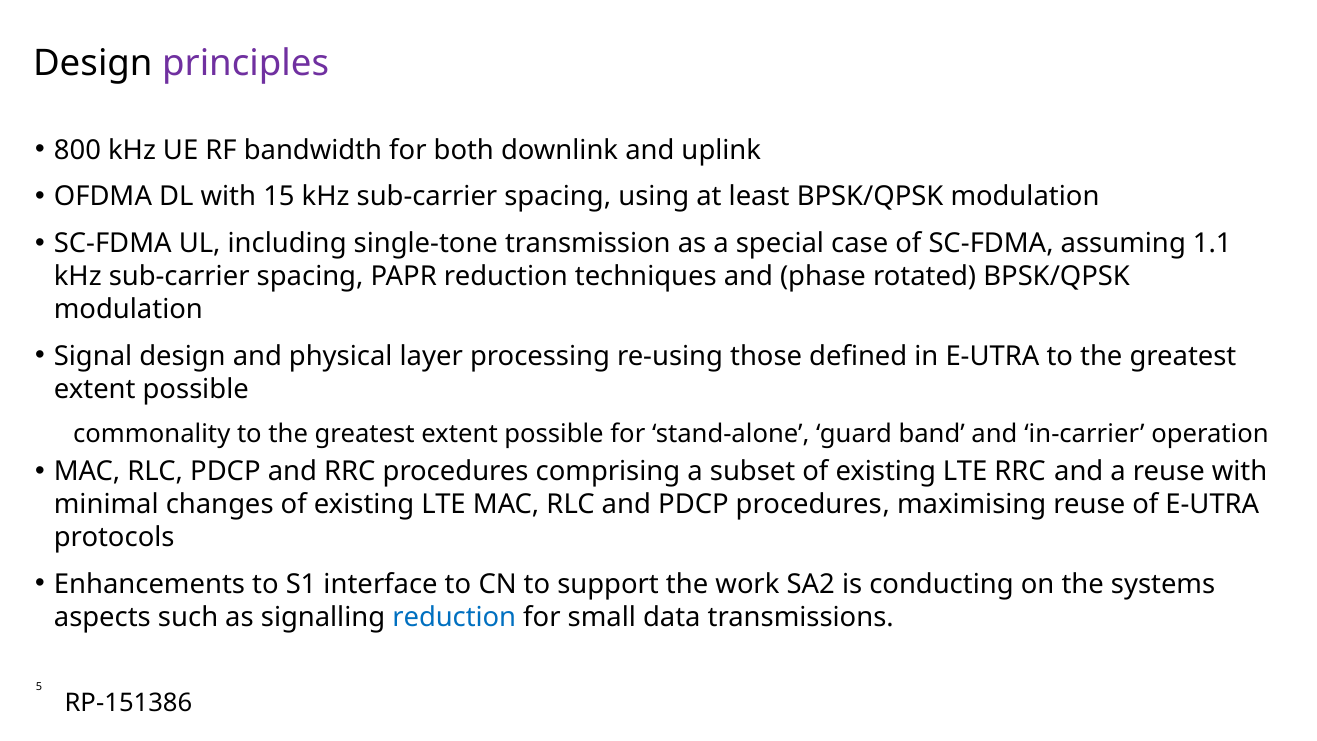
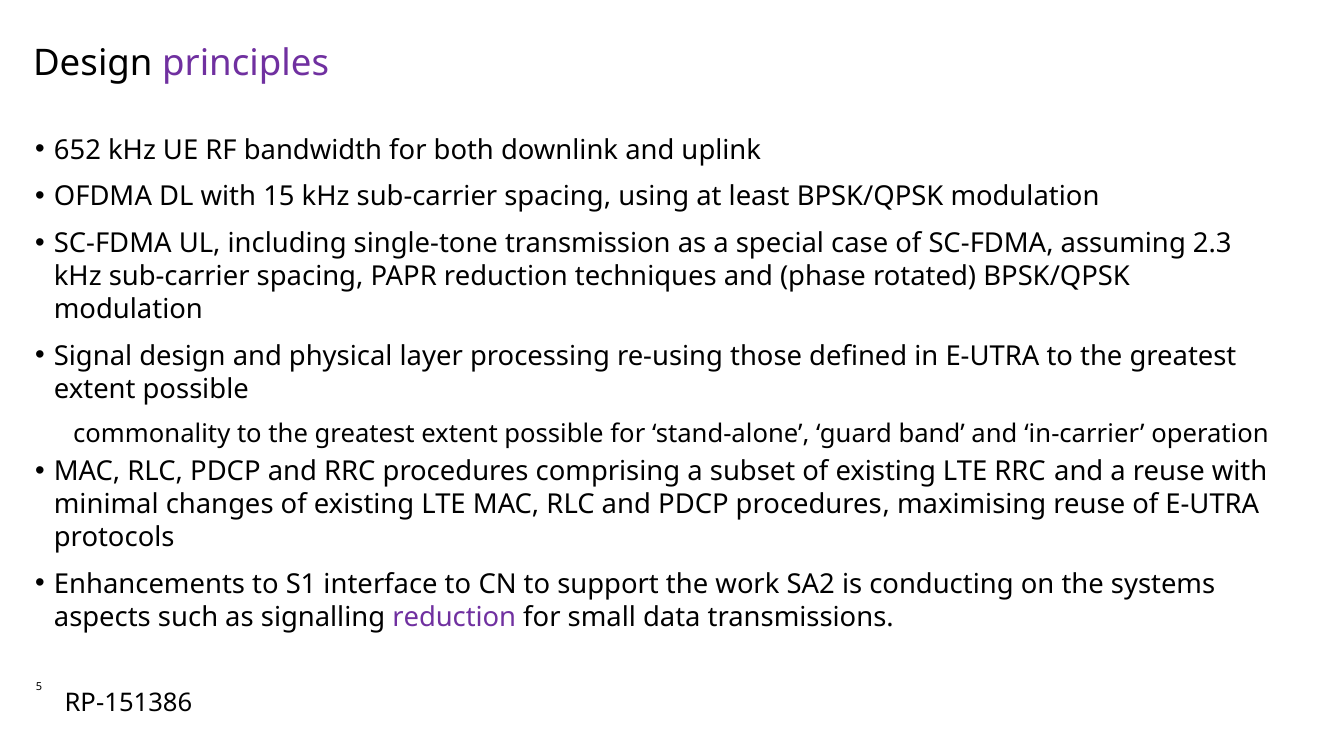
800: 800 -> 652
1.1: 1.1 -> 2.3
reduction at (454, 617) colour: blue -> purple
